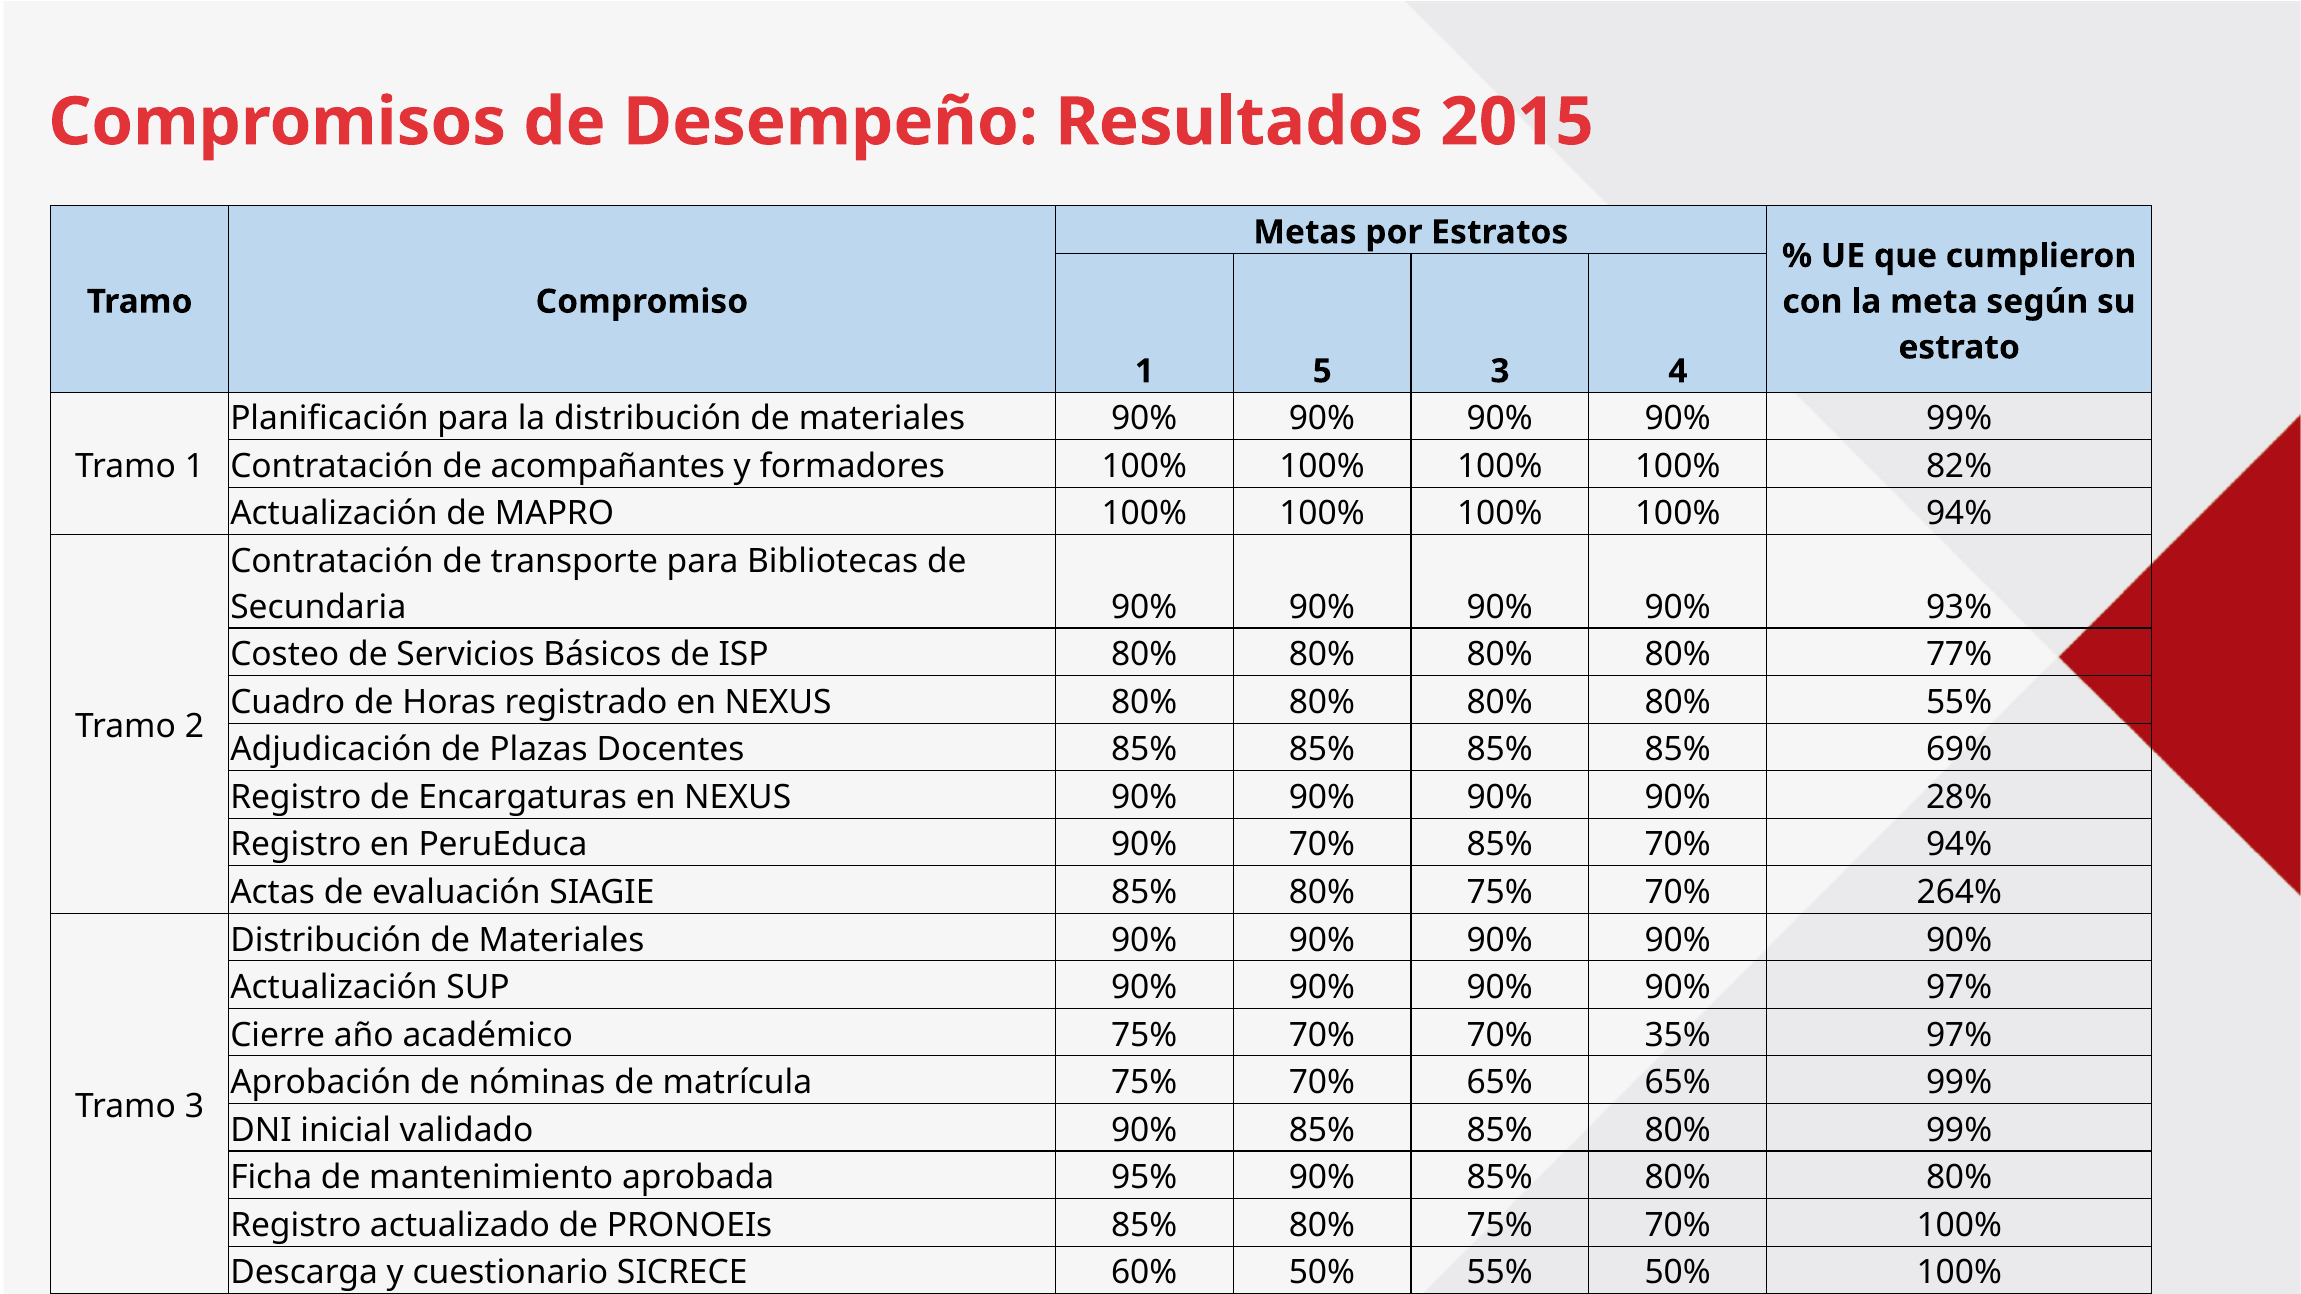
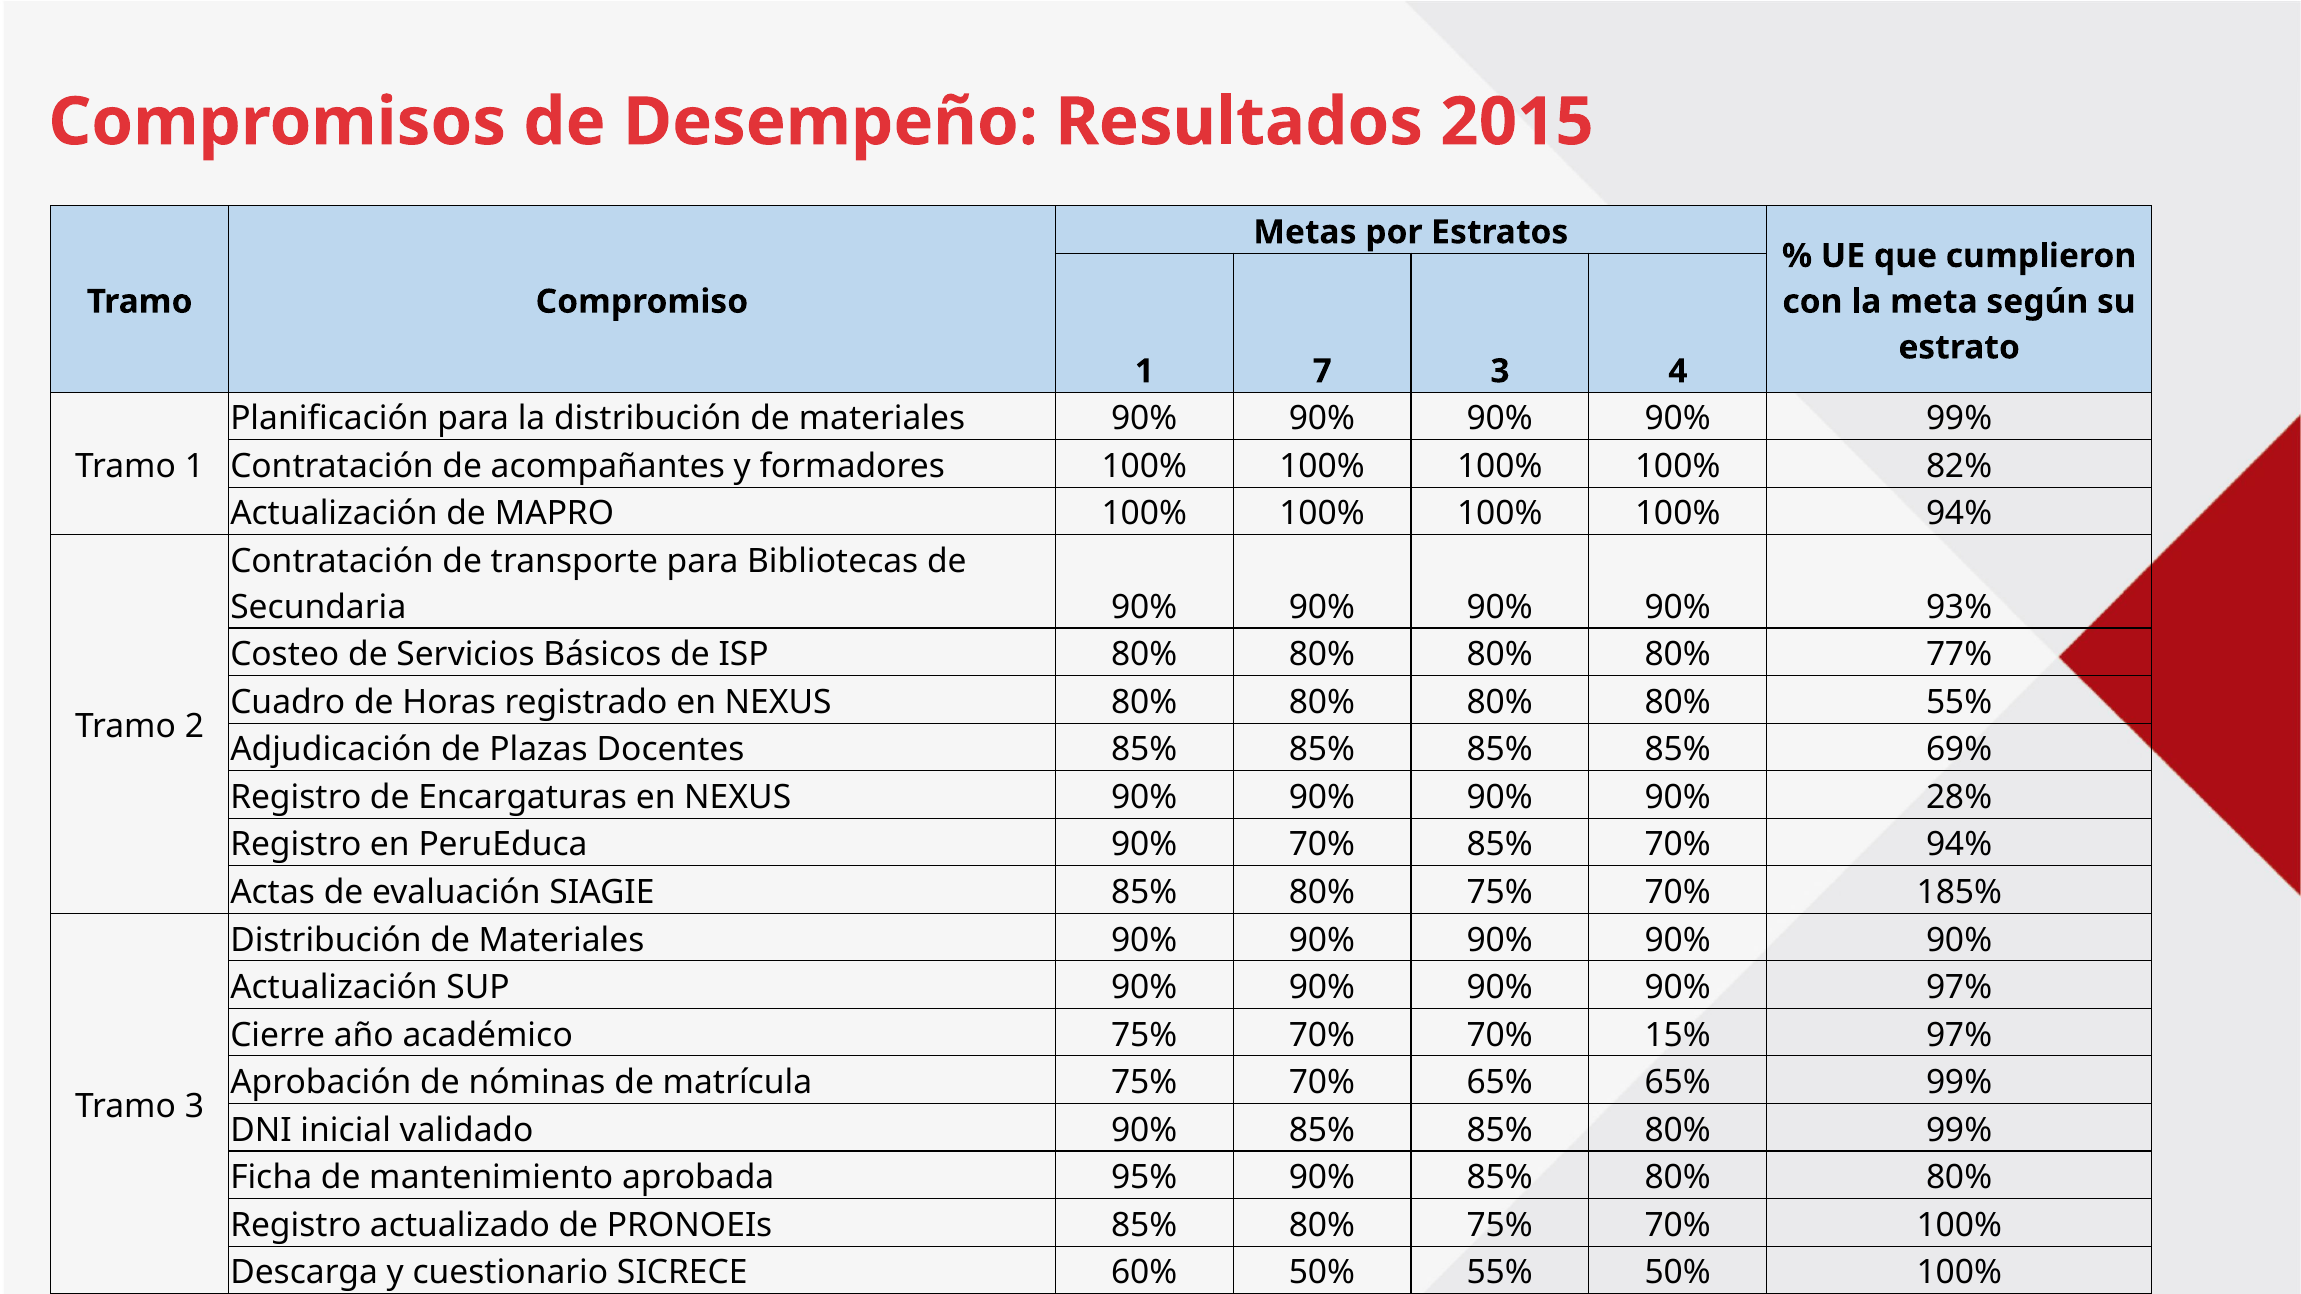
5: 5 -> 7
264%: 264% -> 185%
35%: 35% -> 15%
